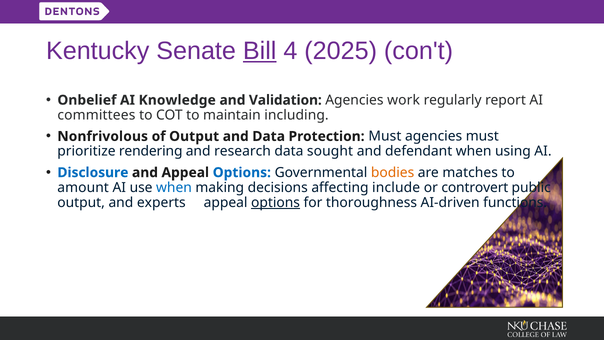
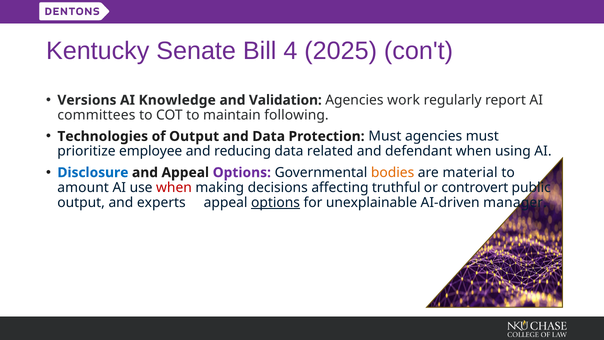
Bill underline: present -> none
Onbelief: Onbelief -> Versions
including: including -> following
Nonfrivolous: Nonfrivolous -> Technologies
rendering: rendering -> employee
research: research -> reducing
sought: sought -> related
Options at (242, 172) colour: blue -> purple
matches: matches -> material
when at (174, 187) colour: blue -> red
include: include -> truthful
thoroughness: thoroughness -> unexplainable
functions: functions -> manager
